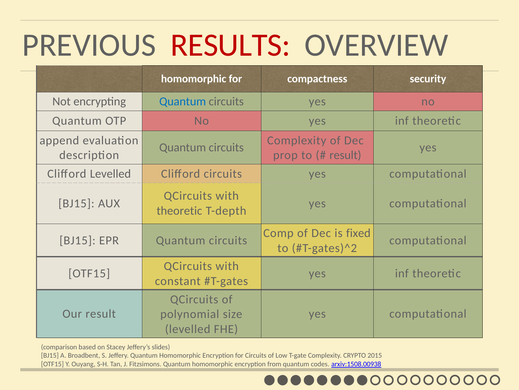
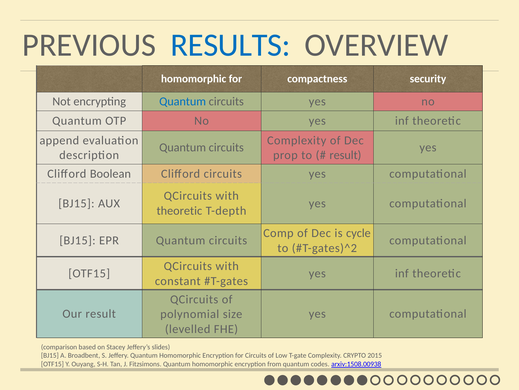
RESULTS colour: red -> blue
Clifford Levelled: Levelled -> Boolean
fixed: fixed -> cycle
